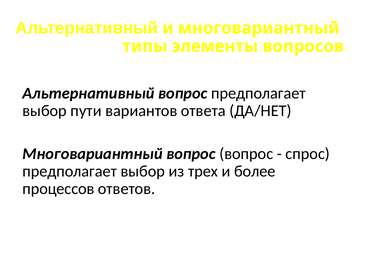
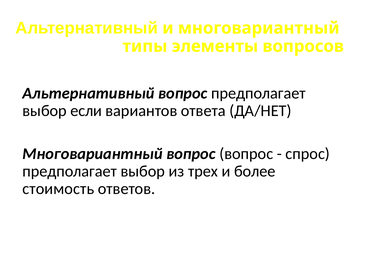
пути: пути -> если
процессов: процессов -> стоимость
